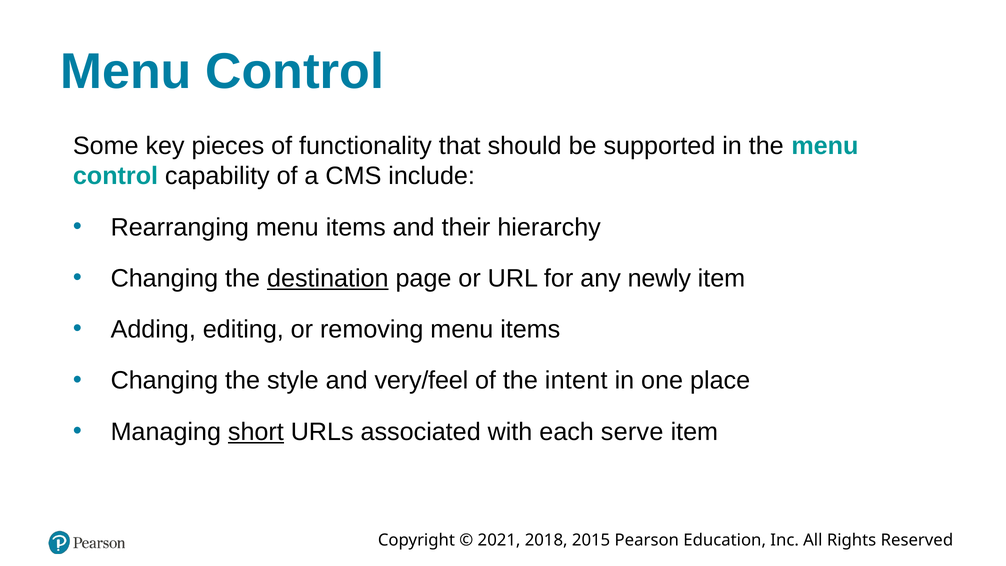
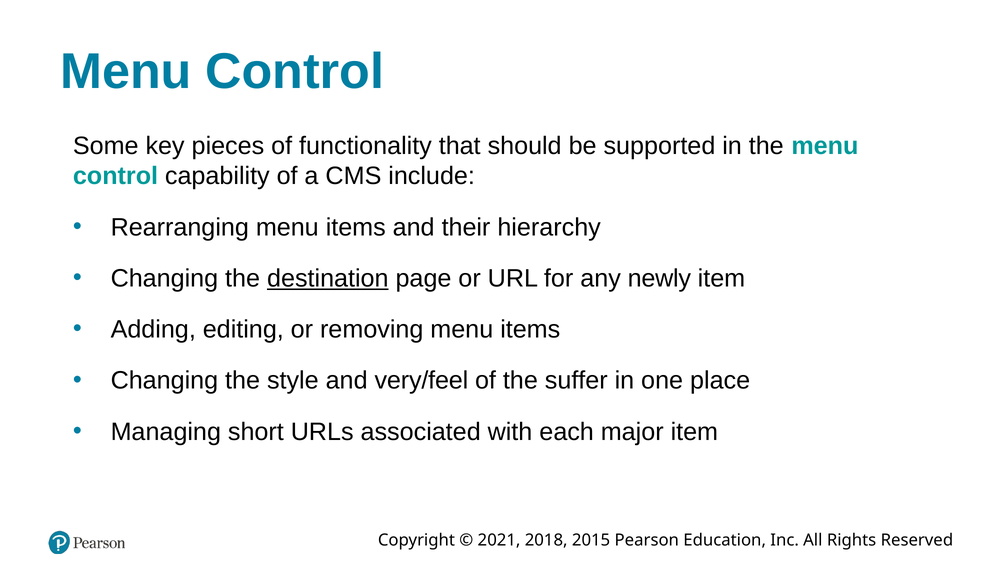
intent: intent -> suffer
short underline: present -> none
serve: serve -> major
